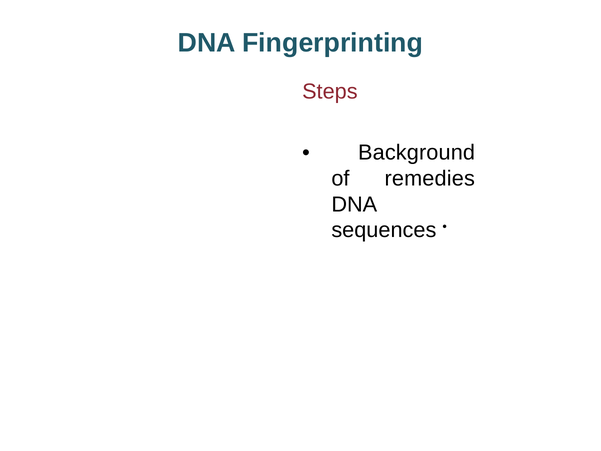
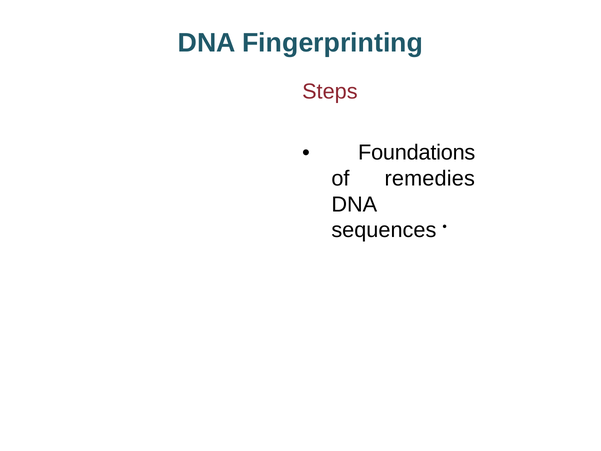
Background: Background -> Foundations
